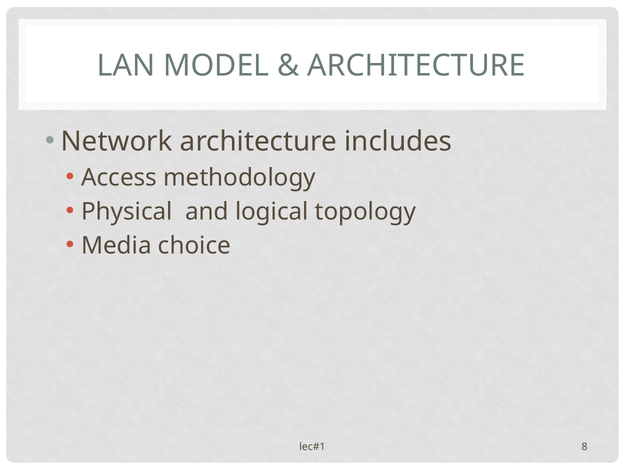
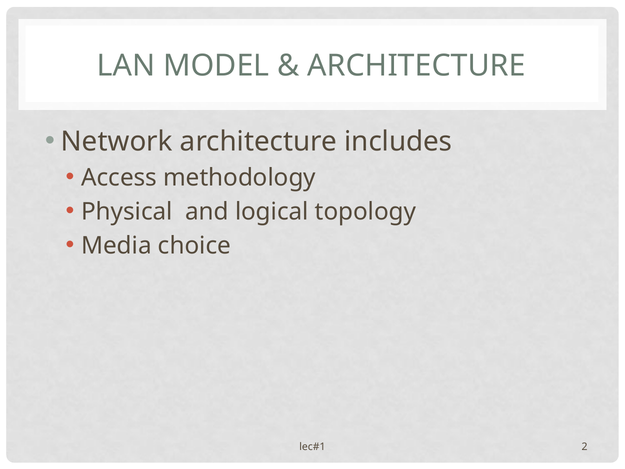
8: 8 -> 2
